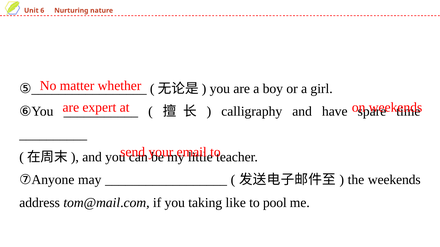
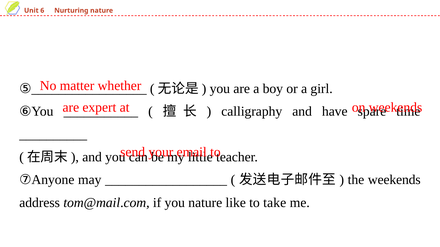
you taking: taking -> nature
pool: pool -> take
